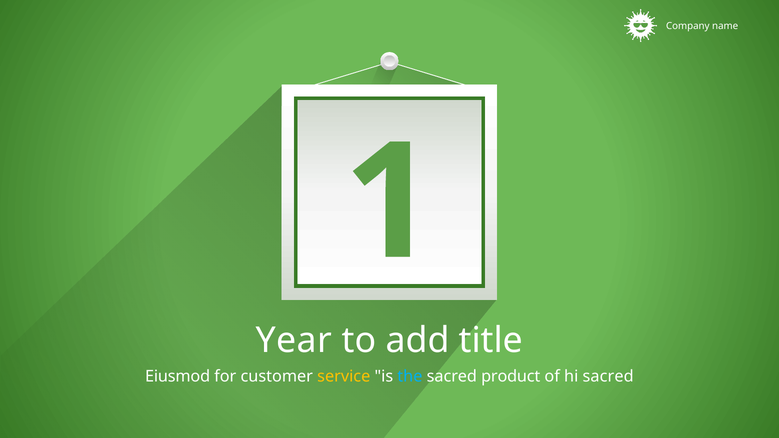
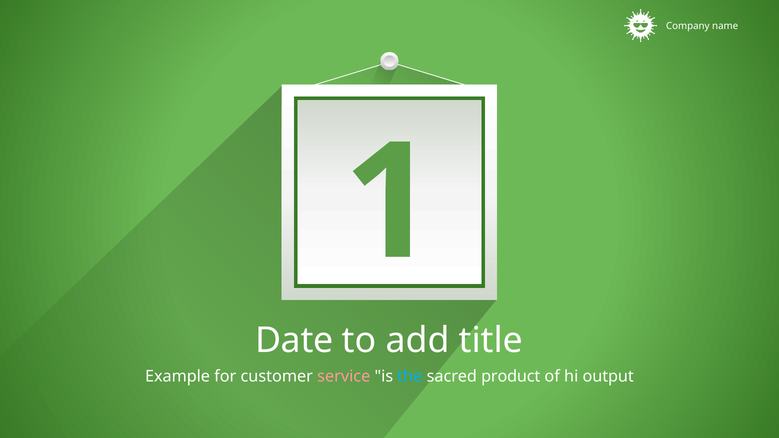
Year: Year -> Date
Eiusmod: Eiusmod -> Example
service colour: yellow -> pink
hi sacred: sacred -> output
